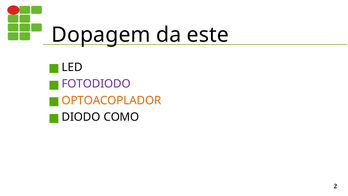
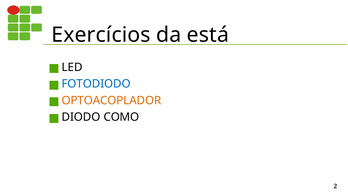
Dopagem: Dopagem -> Exercícios
este: este -> está
FOTODIODO colour: purple -> blue
